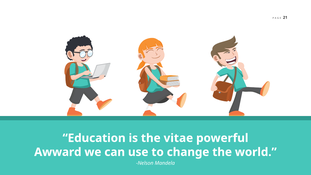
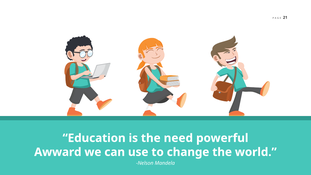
vitae: vitae -> need
